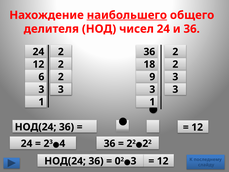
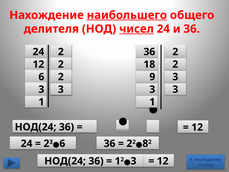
чисел underline: none -> present
4 at (62, 143): 4 -> 6
2 at (145, 143): 2 -> 8
0 at (118, 161): 0 -> 1
